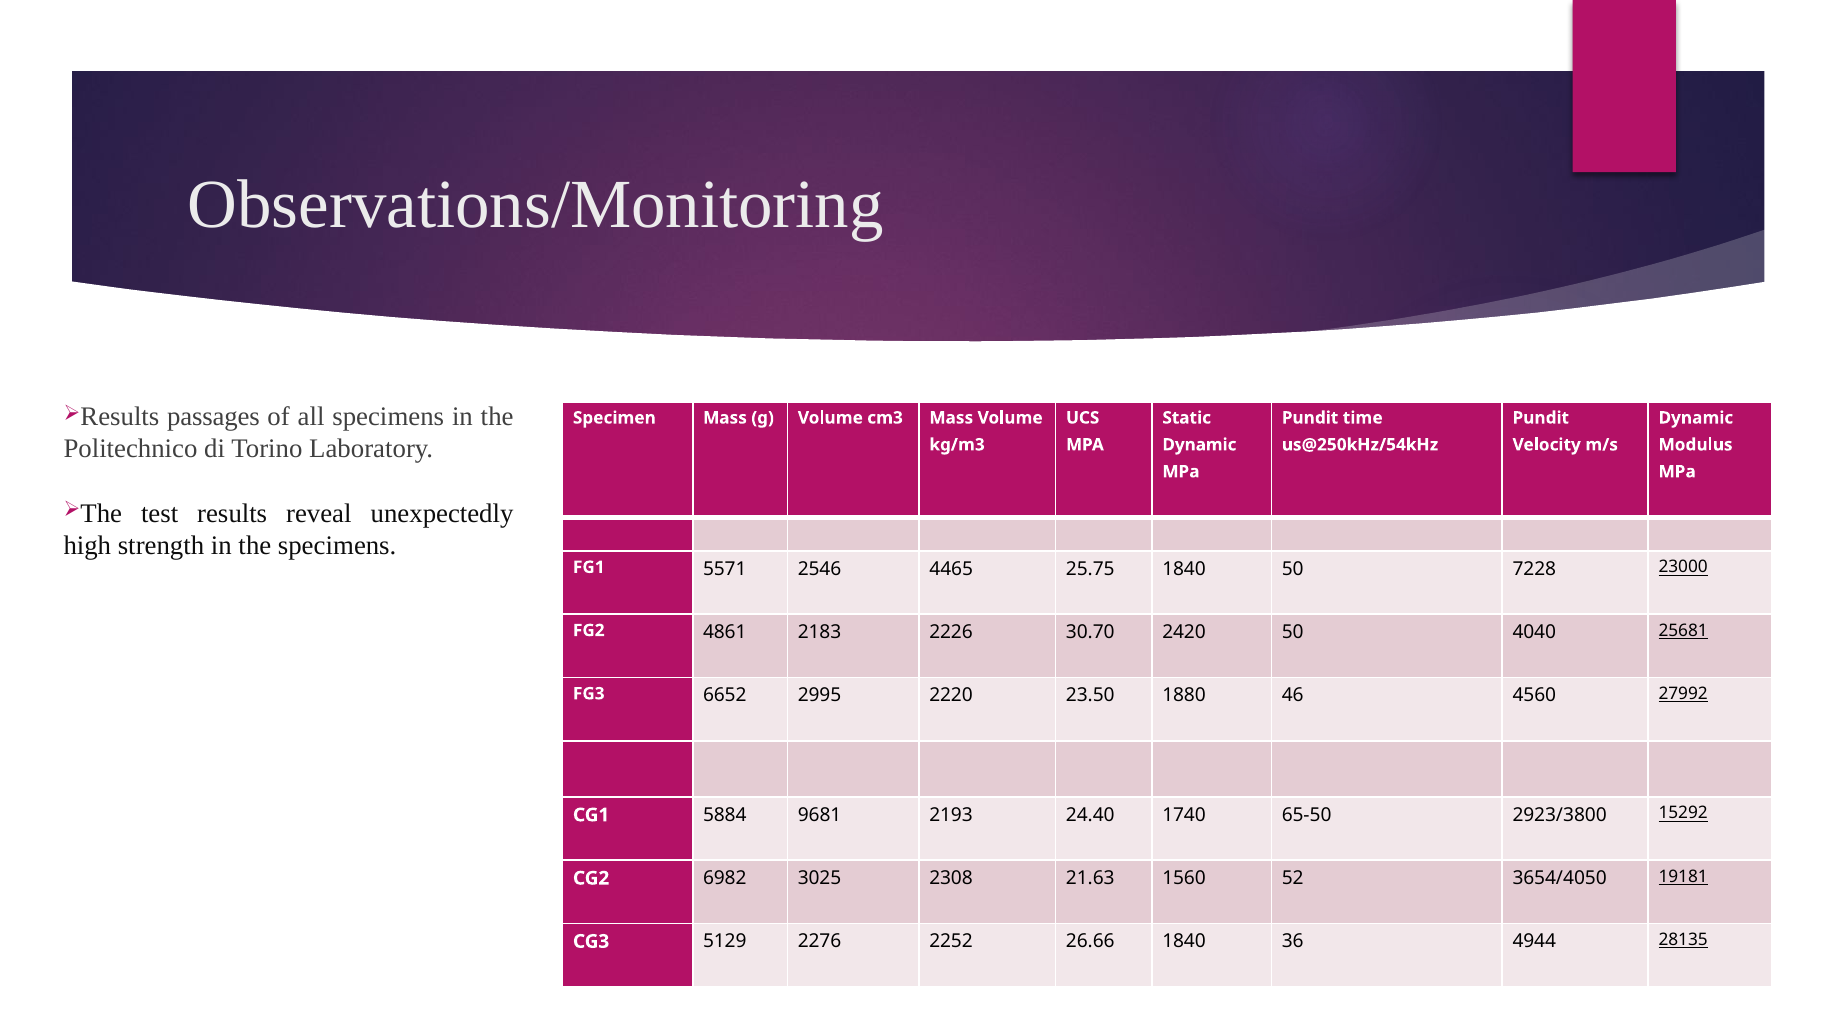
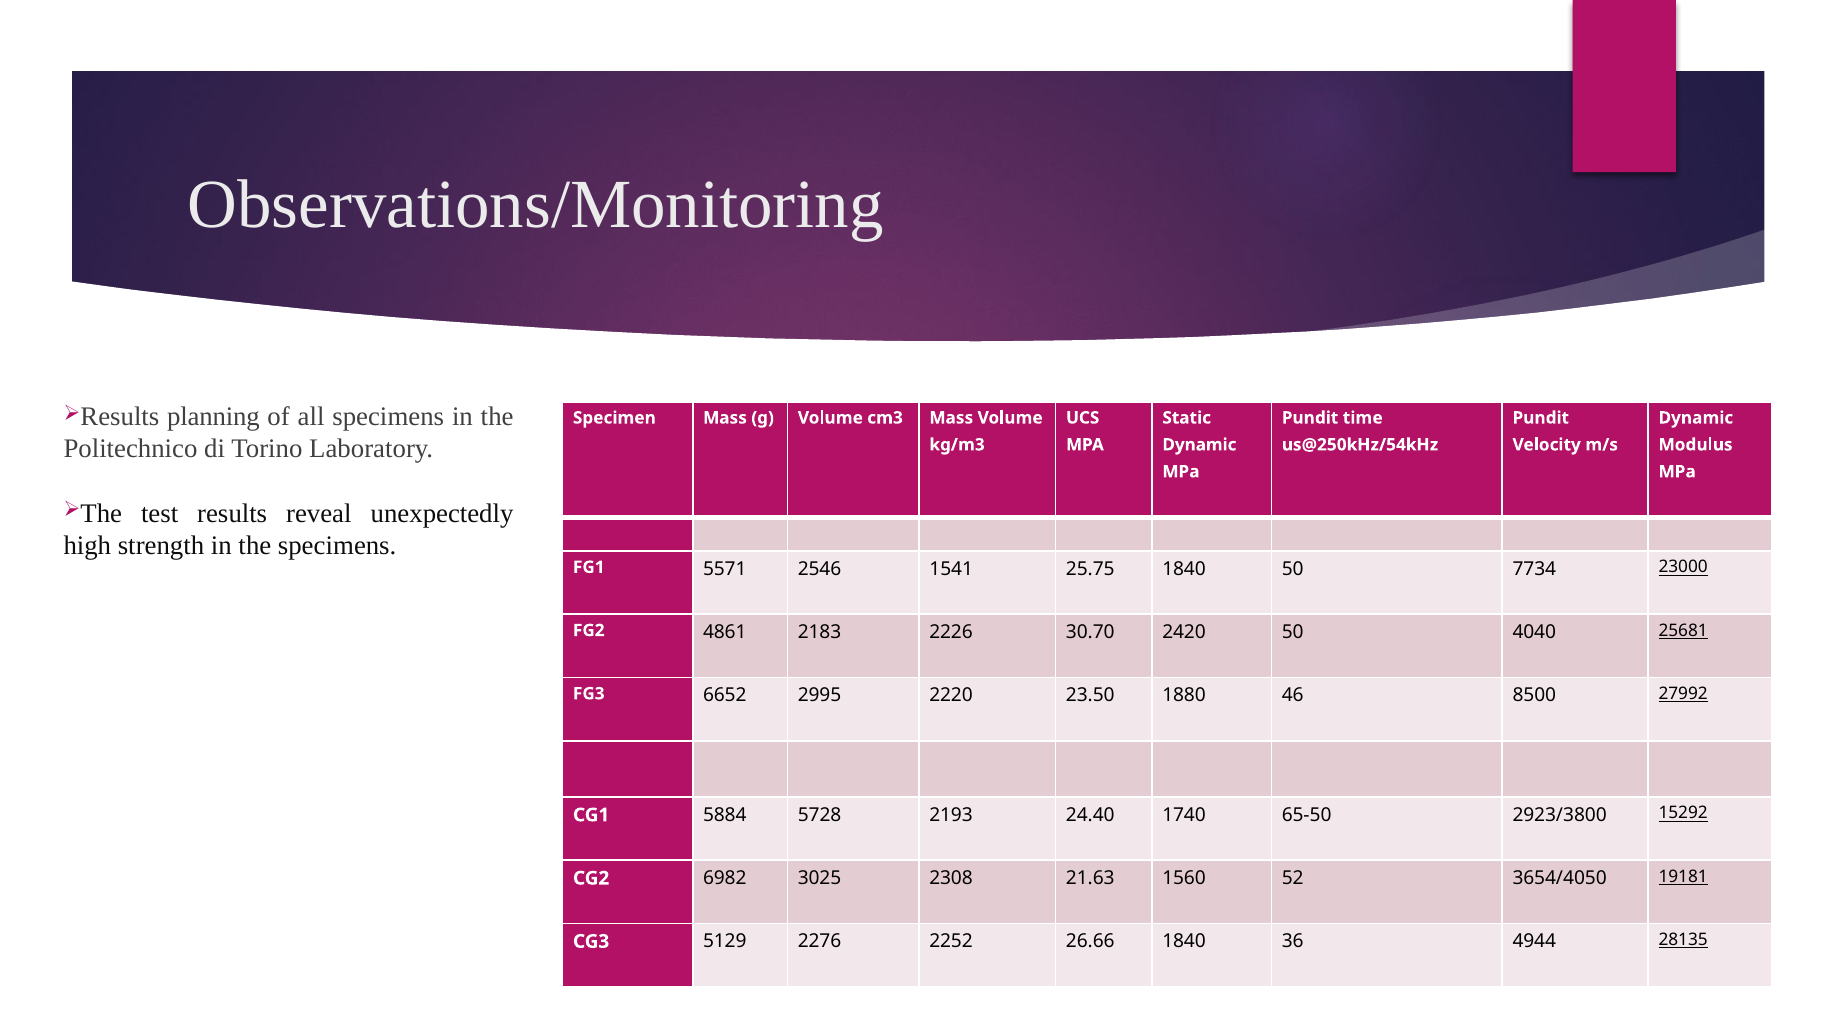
passages: passages -> planning
4465: 4465 -> 1541
7228: 7228 -> 7734
4560: 4560 -> 8500
9681: 9681 -> 5728
